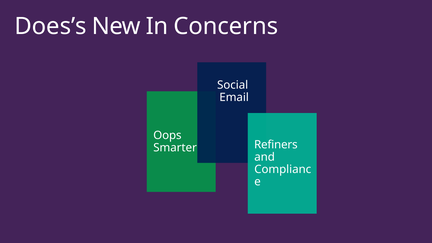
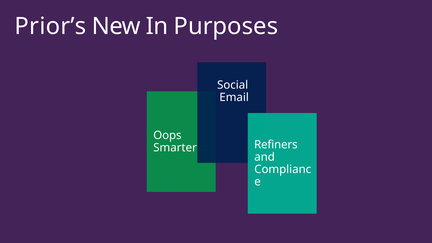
Does’s: Does’s -> Prior’s
Concerns: Concerns -> Purposes
